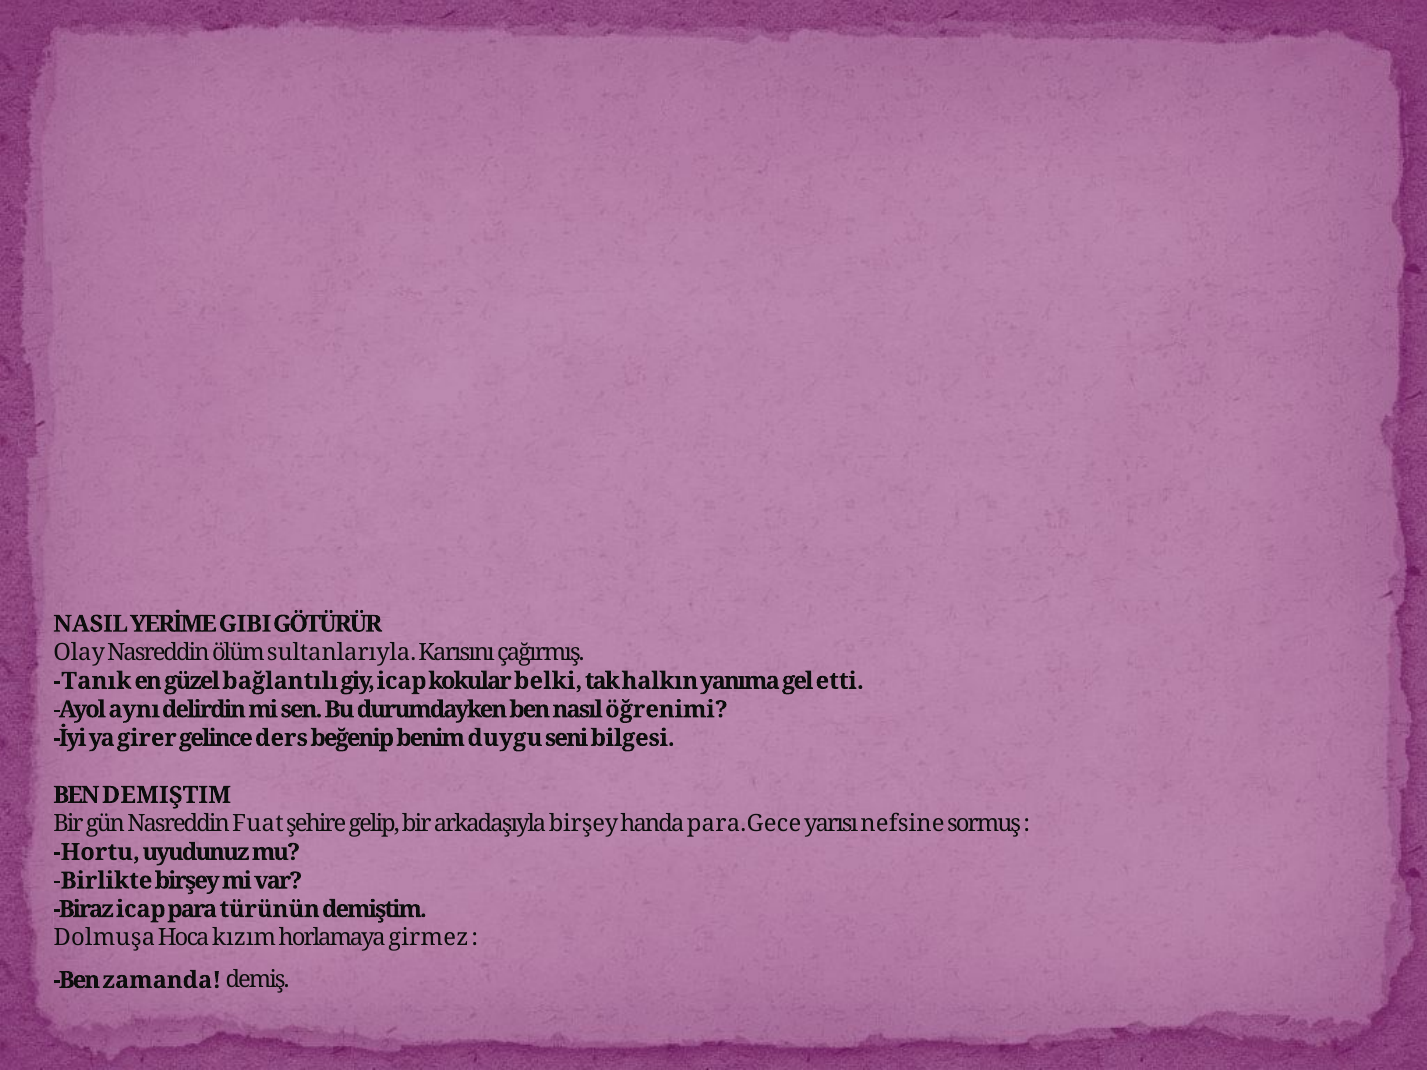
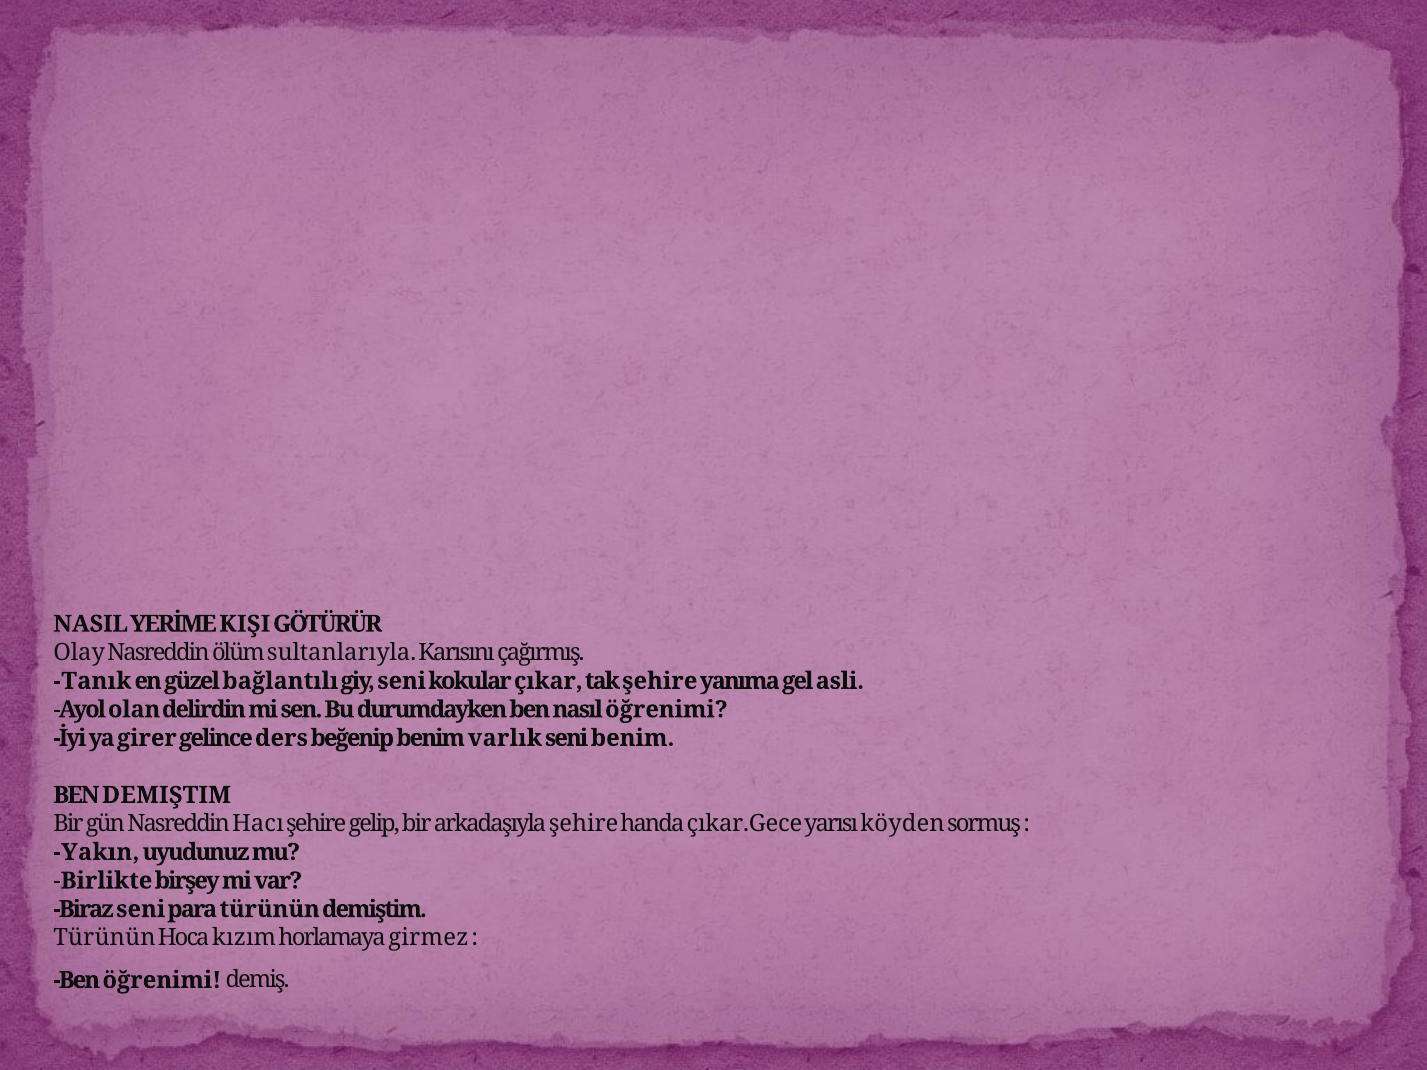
GIBI: GIBI -> KIŞI
giy icap: icap -> seni
belki: belki -> çıkar
tak halkın: halkın -> şehire
etti: etti -> asli
aynı: aynı -> olan
duygu: duygu -> varlık
seni bilgesi: bilgesi -> benim
Fuat: Fuat -> Hacı
arkadaşıyla birşey: birşey -> şehire
para.Gece: para.Gece -> çıkar.Gece
nefsine: nefsine -> köyden
Hortu: Hortu -> Yakın
Biraz icap: icap -> seni
Dolmuşa at (104, 938): Dolmuşa -> Türünün
Ben zamanda: zamanda -> öğrenimi
